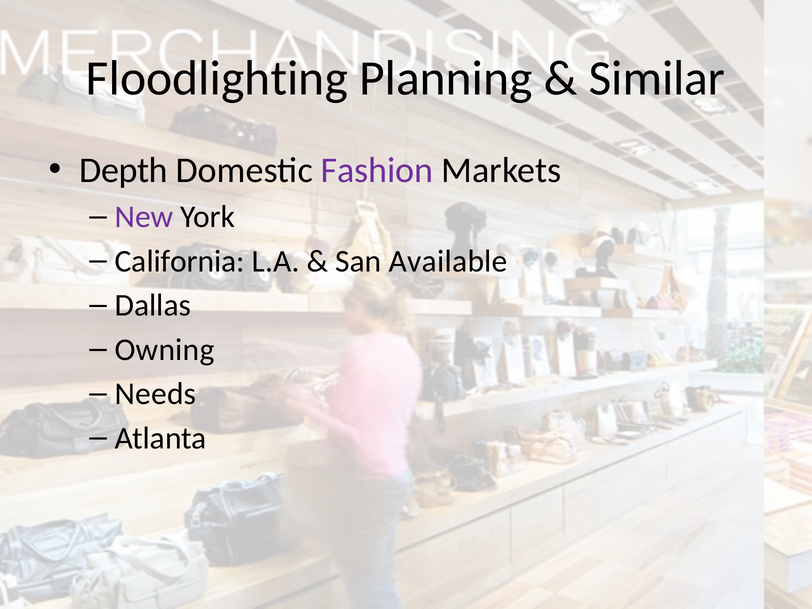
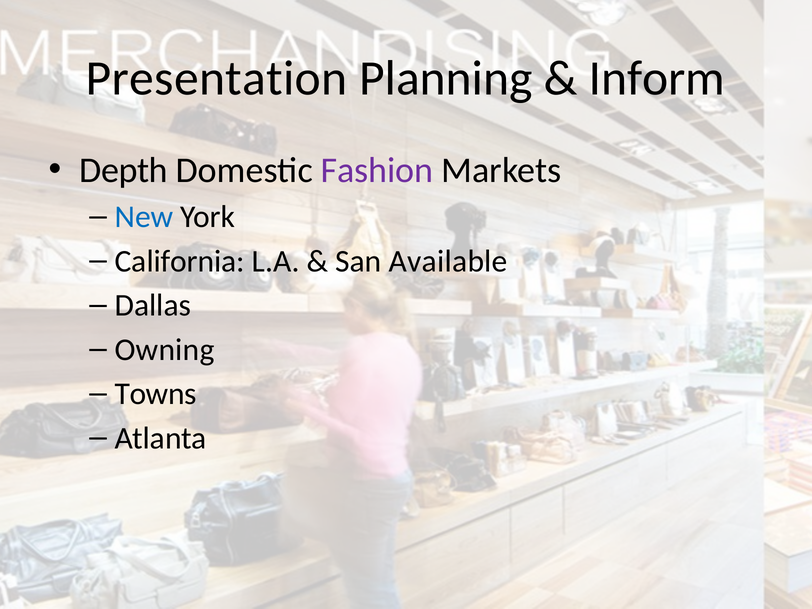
Floodlighting: Floodlighting -> Presentation
Similar: Similar -> Inform
New colour: purple -> blue
Needs: Needs -> Towns
